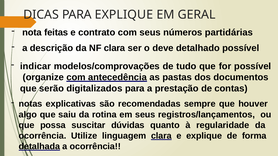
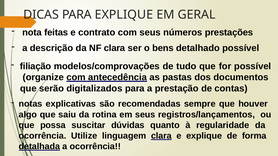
partidárias: partidárias -> prestações
deve: deve -> bens
indicar: indicar -> filiação
